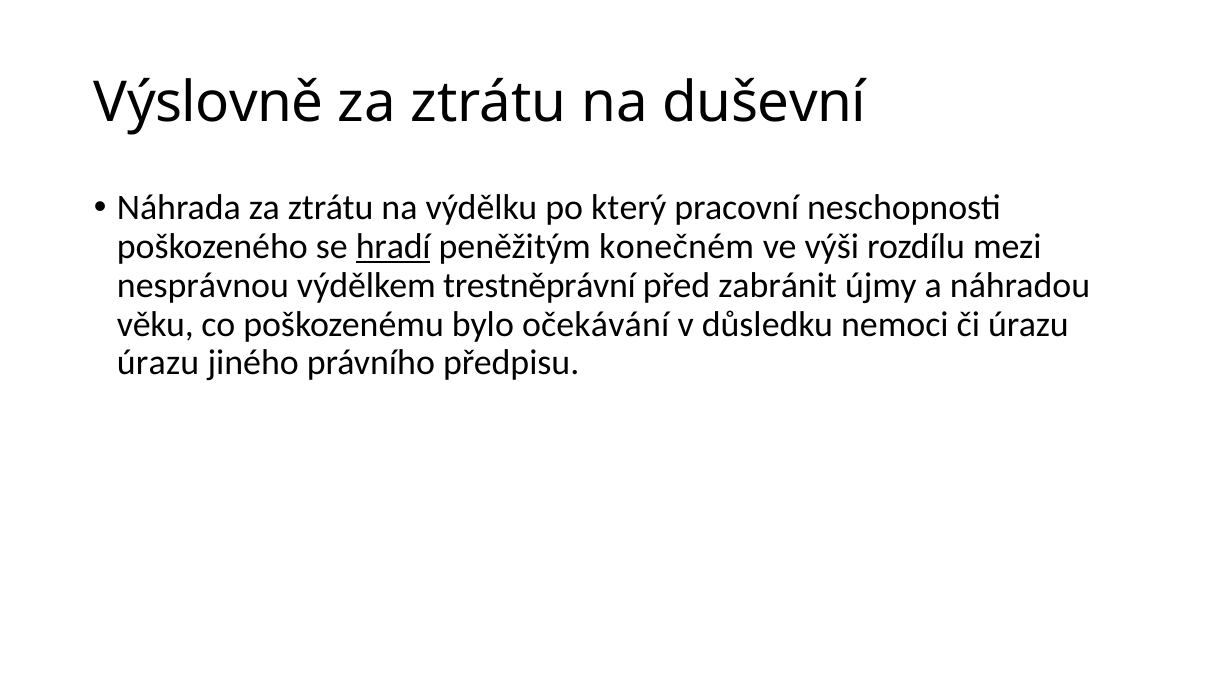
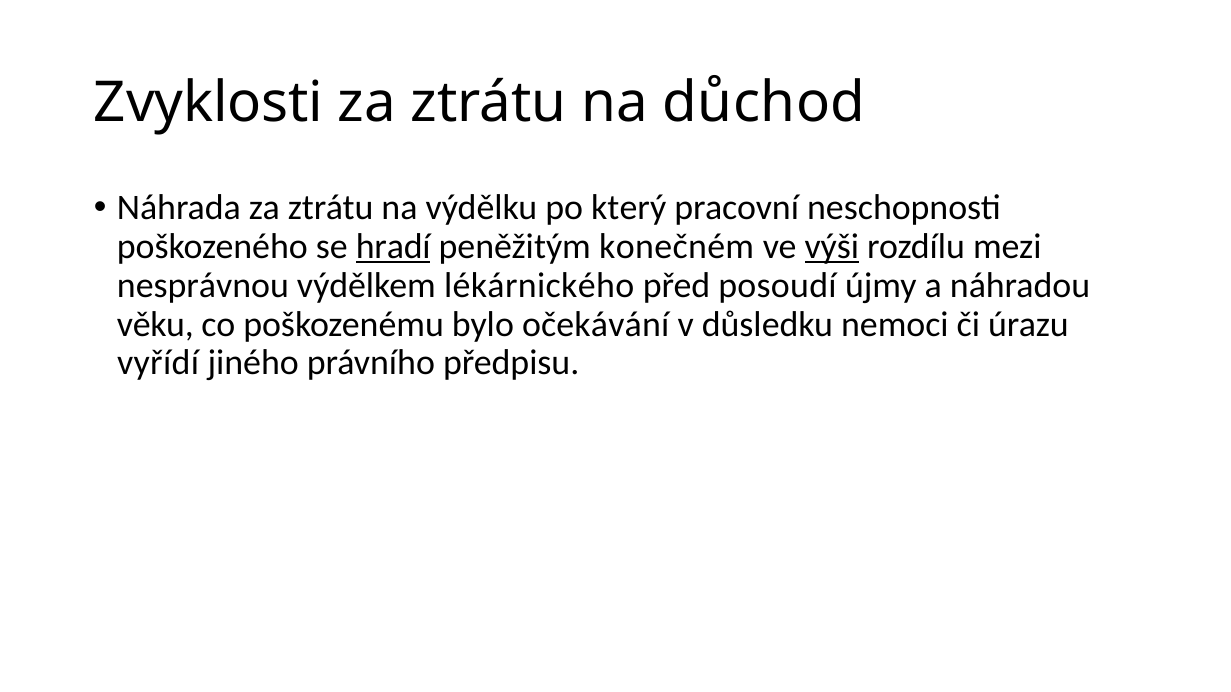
Výslovně: Výslovně -> Zvyklosti
duševní: duševní -> důchod
výši underline: none -> present
trestněprávní: trestněprávní -> lékárnického
zabránit: zabránit -> posoudí
úrazu at (158, 363): úrazu -> vyřídí
